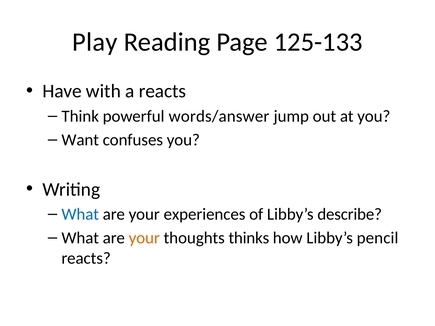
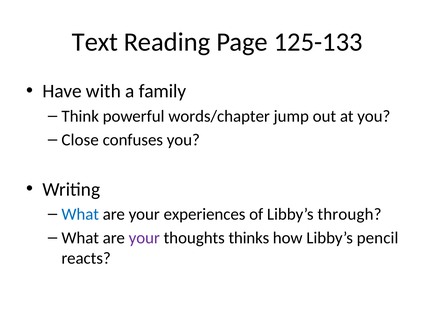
Play: Play -> Text
a reacts: reacts -> family
words/answer: words/answer -> words/chapter
Want: Want -> Close
describe: describe -> through
your at (144, 238) colour: orange -> purple
